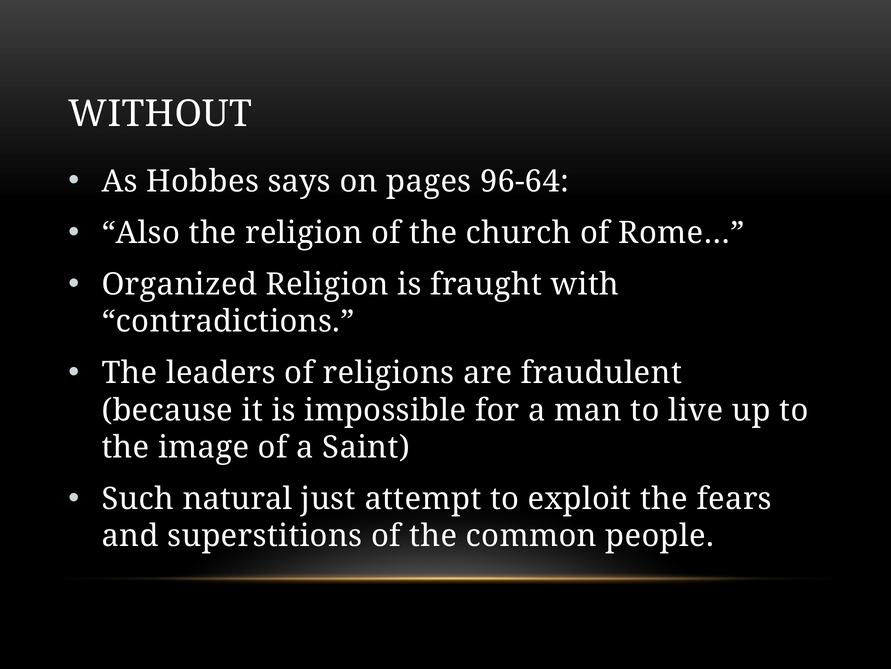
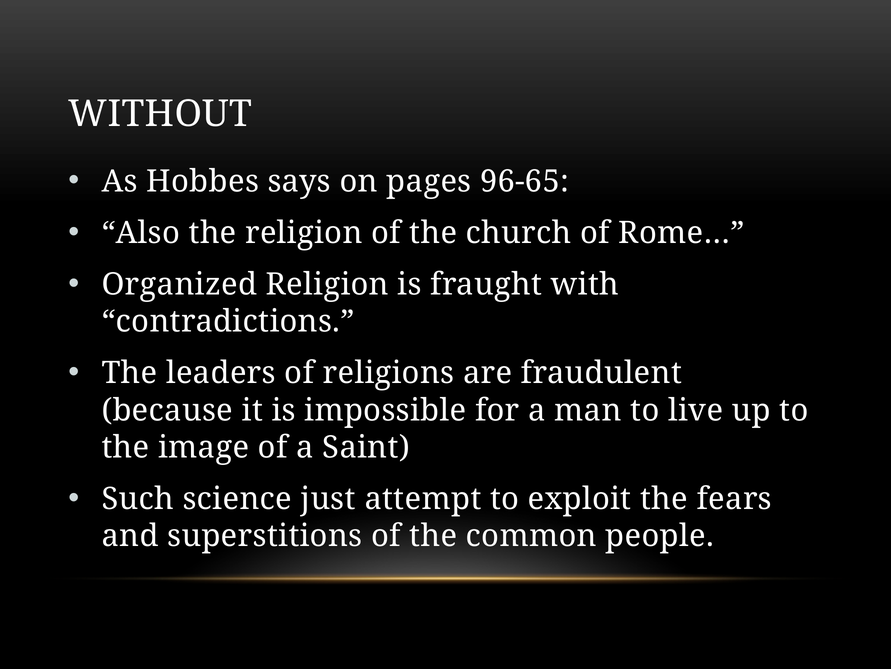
96-64: 96-64 -> 96-65
natural: natural -> science
